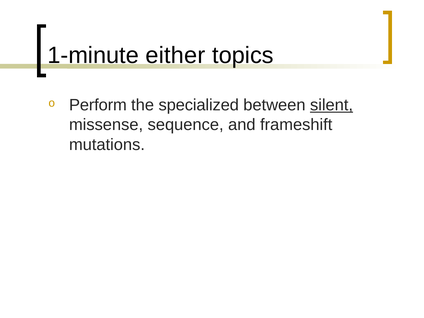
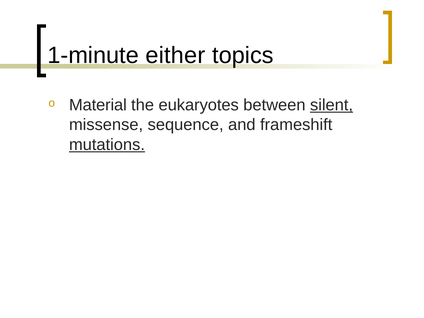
Perform: Perform -> Material
specialized: specialized -> eukaryotes
mutations underline: none -> present
